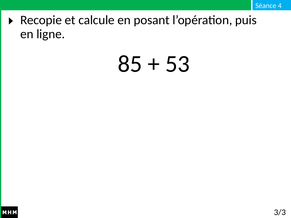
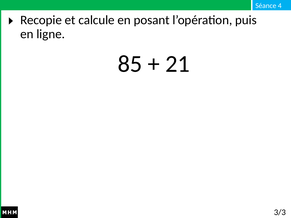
53: 53 -> 21
